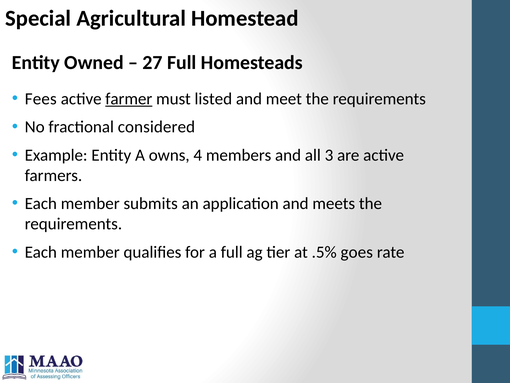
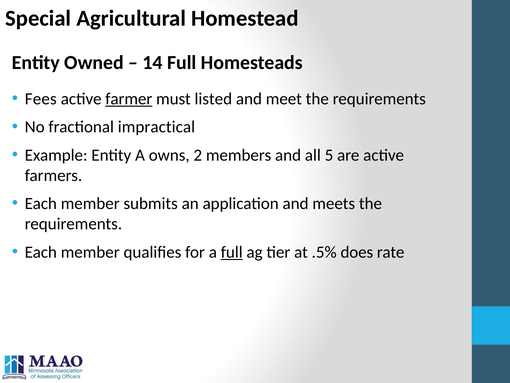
27: 27 -> 14
considered: considered -> impractical
4: 4 -> 2
3: 3 -> 5
full at (232, 252) underline: none -> present
goes: goes -> does
